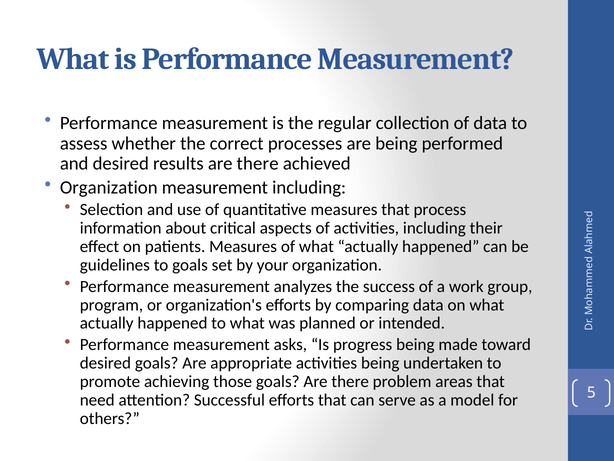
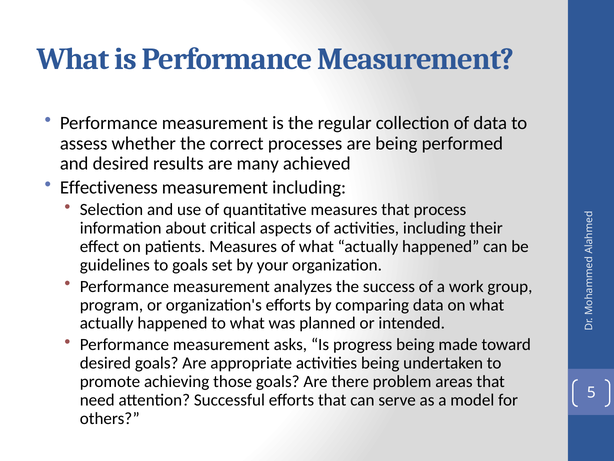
results are there: there -> many
Organization at (109, 187): Organization -> Effectiveness
